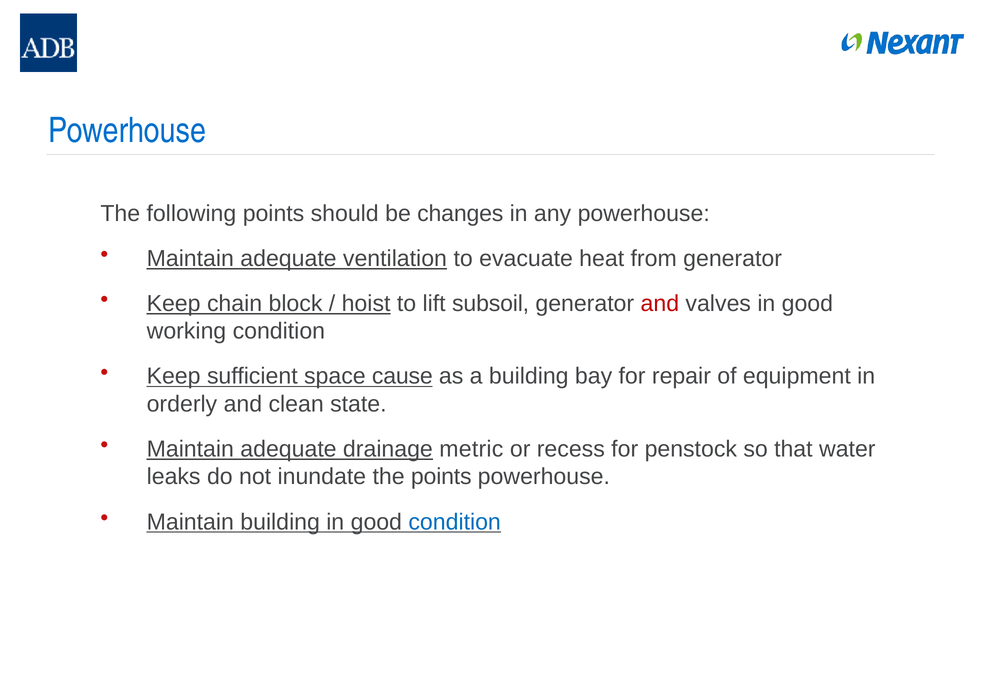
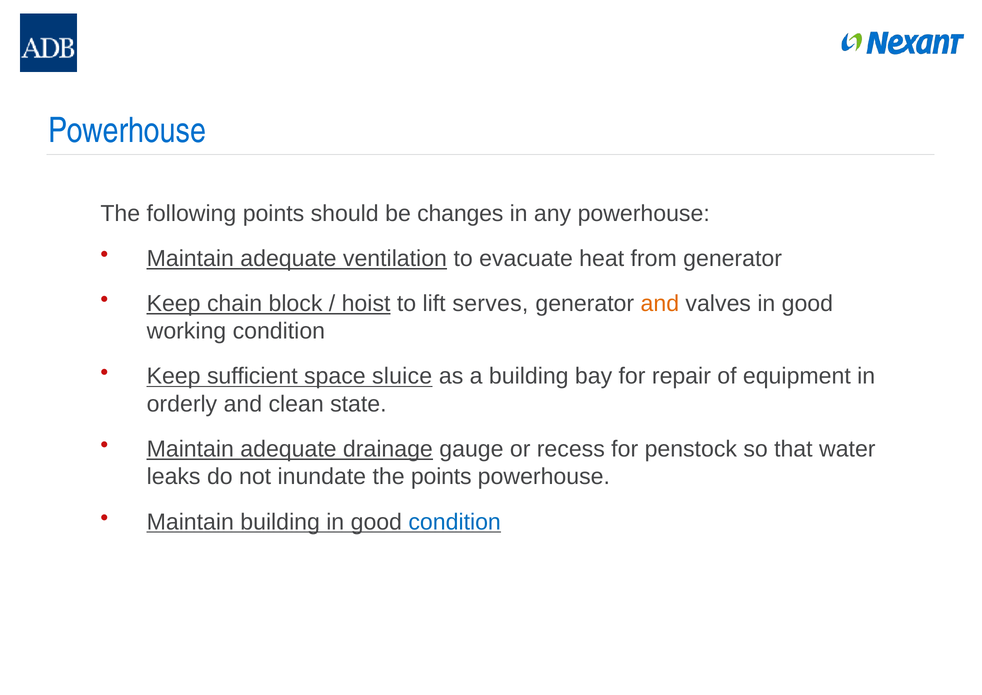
subsoil: subsoil -> serves
and at (660, 303) colour: red -> orange
cause: cause -> sluice
metric: metric -> gauge
